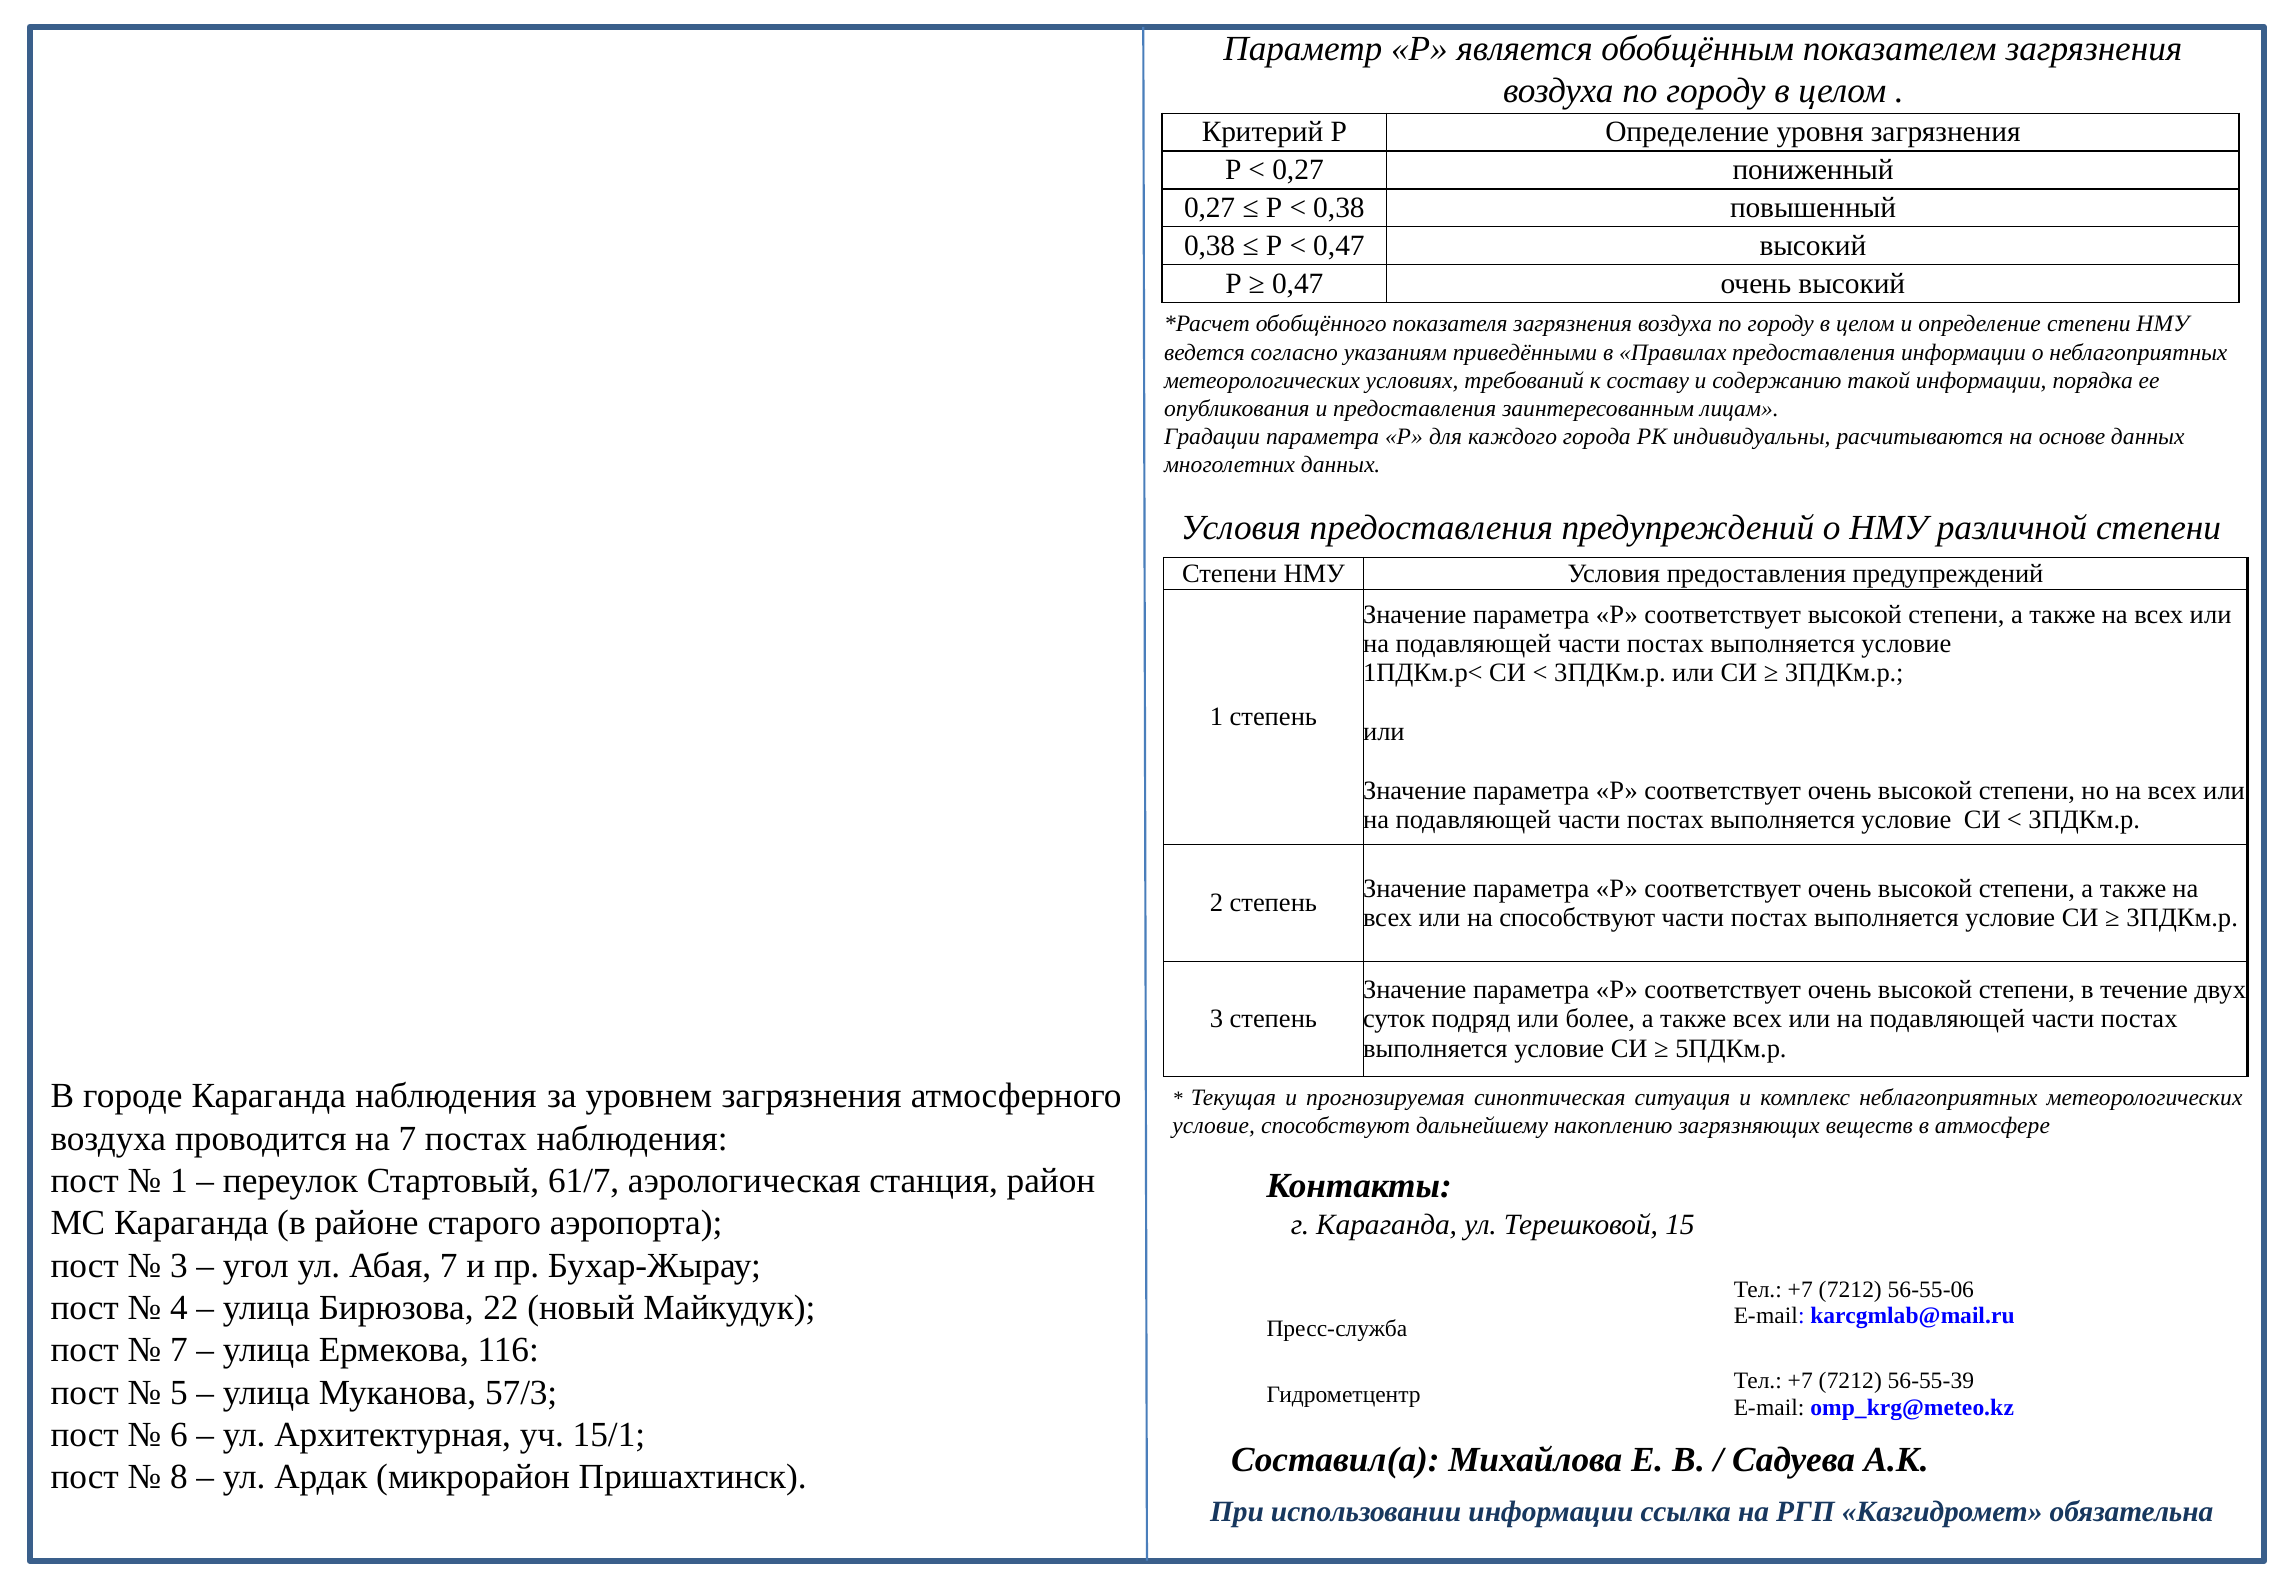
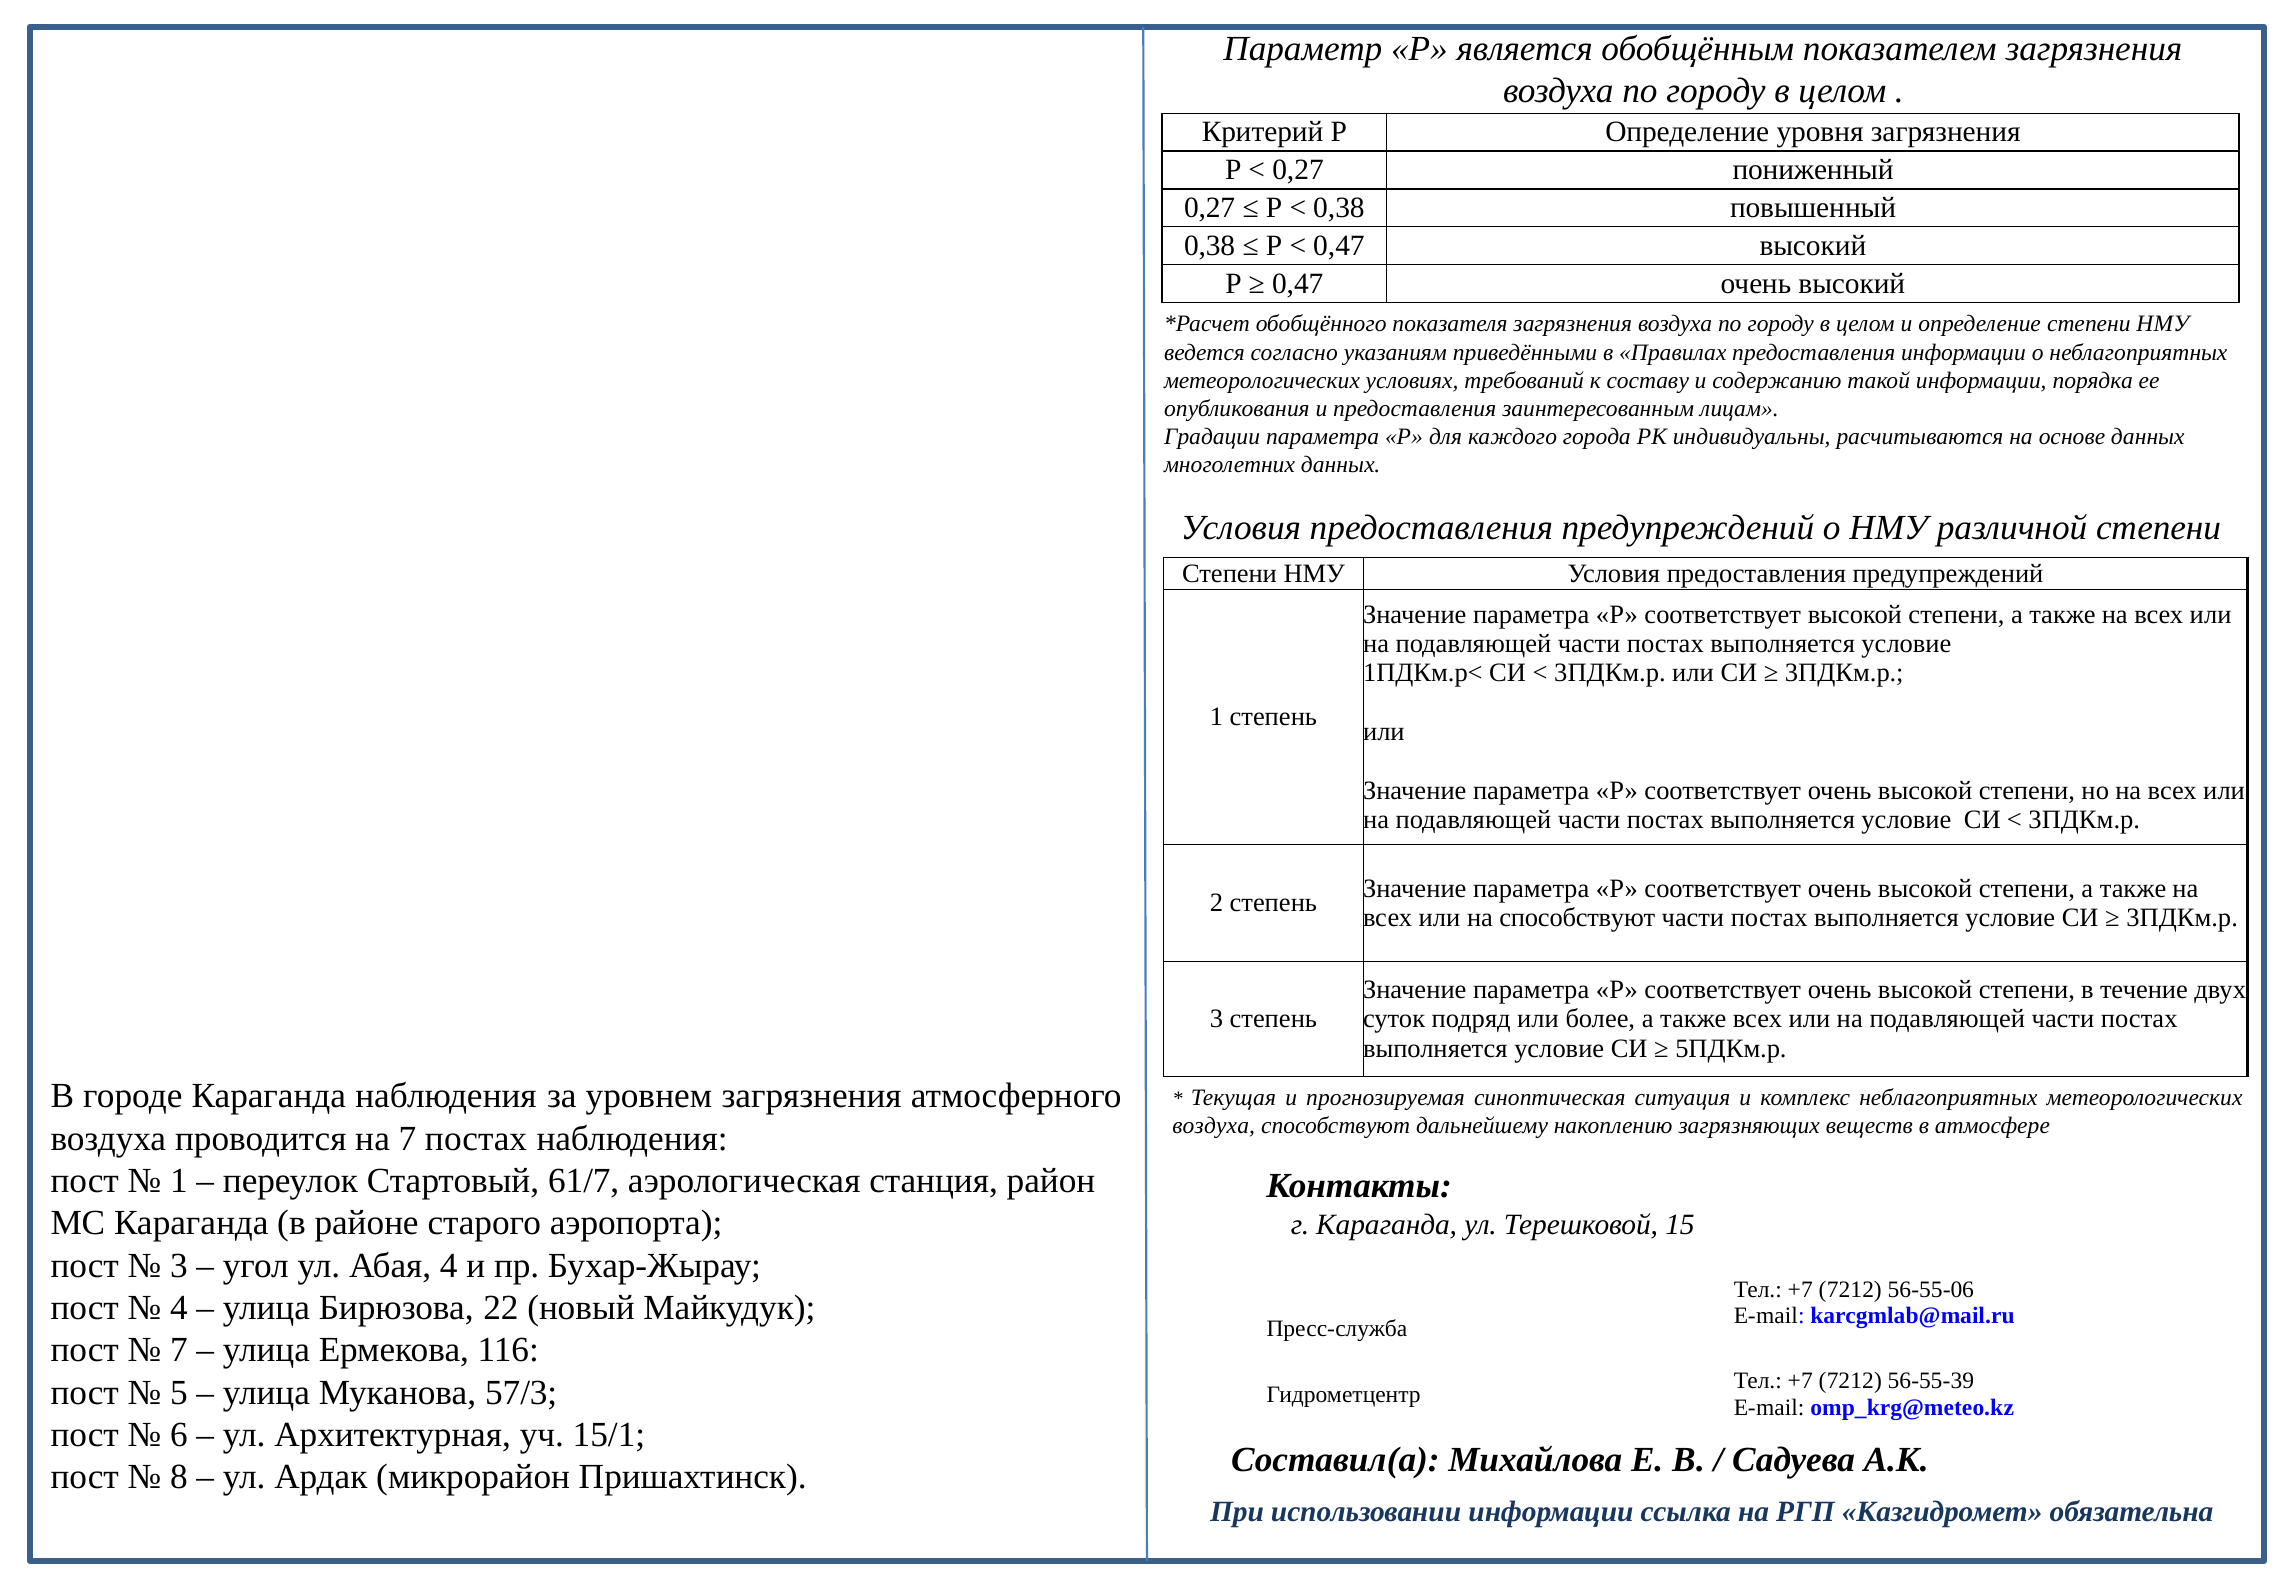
условие at (1214, 1126): условие -> воздуха
Абая 7: 7 -> 4
